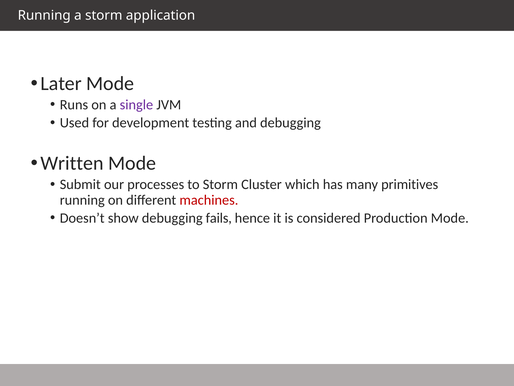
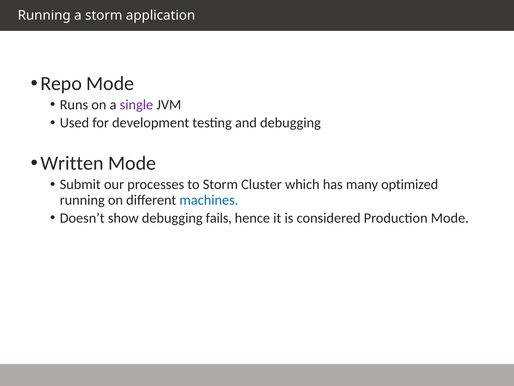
Later: Later -> Repo
primitives: primitives -> optimized
machines colour: red -> blue
